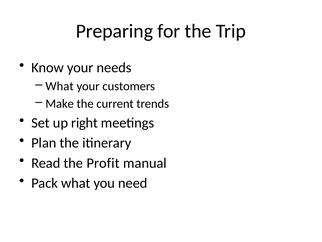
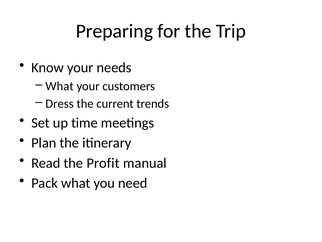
Make: Make -> Dress
right: right -> time
